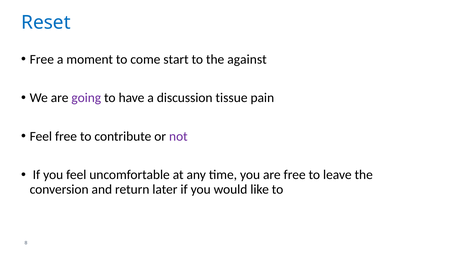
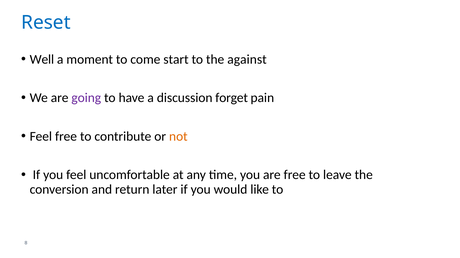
Free at (42, 60): Free -> Well
tissue: tissue -> forget
not colour: purple -> orange
